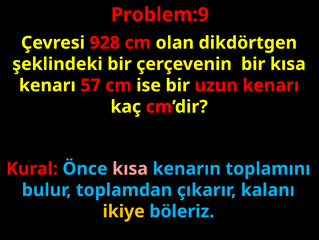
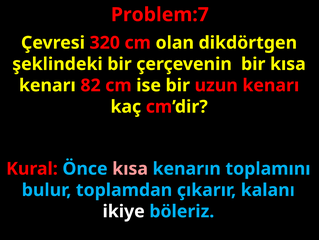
Problem:9: Problem:9 -> Problem:7
928: 928 -> 320
57: 57 -> 82
ikiye colour: yellow -> white
